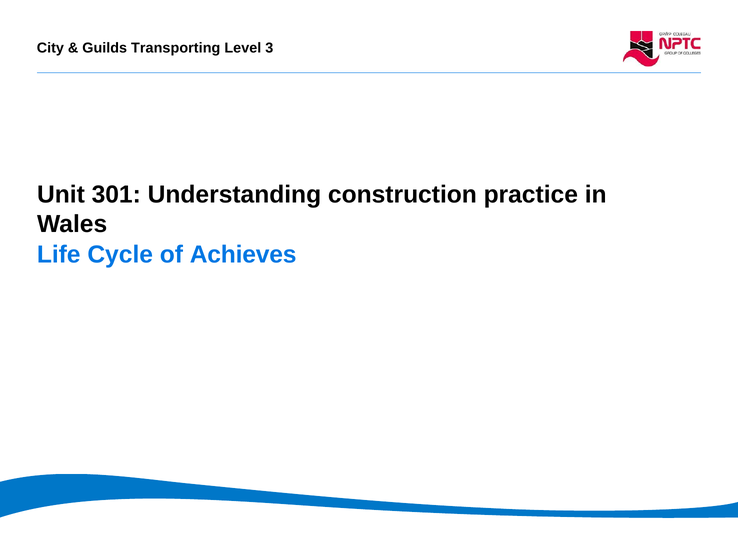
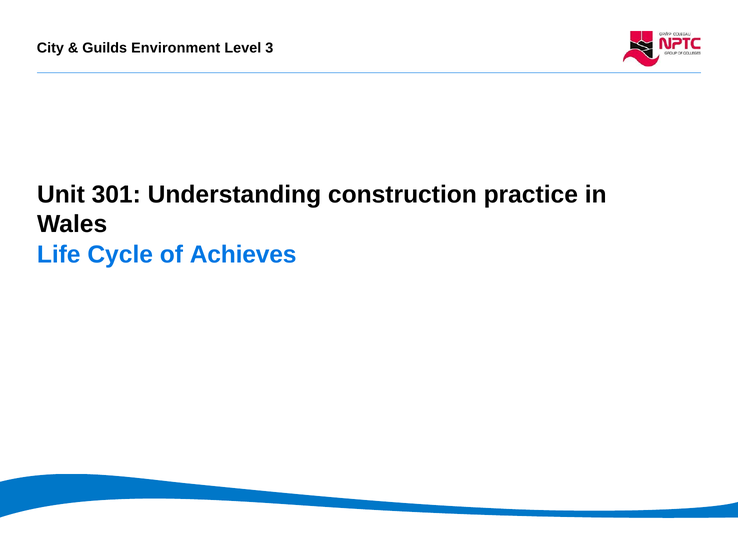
Transporting at (176, 48): Transporting -> Environment
